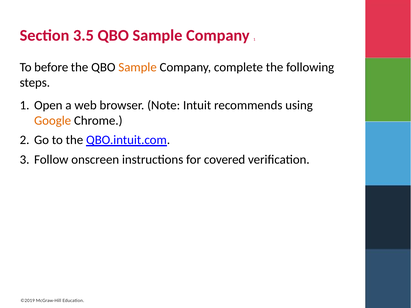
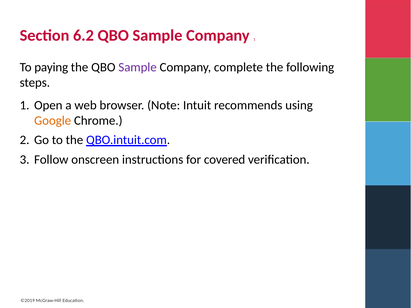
3.5: 3.5 -> 6.2
before: before -> paying
Sample at (138, 67) colour: orange -> purple
